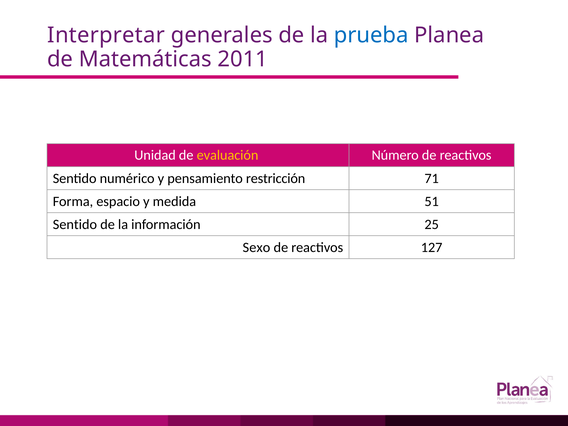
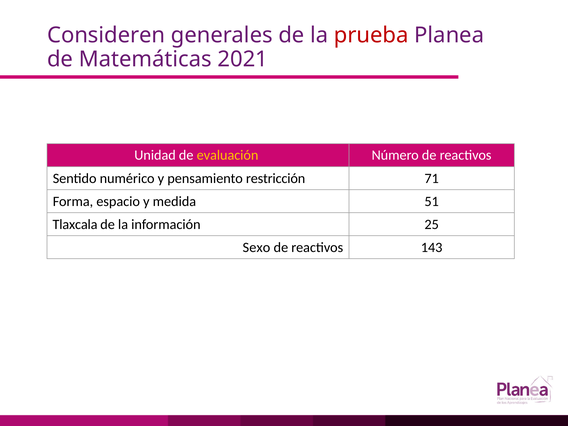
Interpretar: Interpretar -> Consideren
prueba colour: blue -> red
2011: 2011 -> 2021
Sentido at (75, 224): Sentido -> Tlaxcala
127: 127 -> 143
